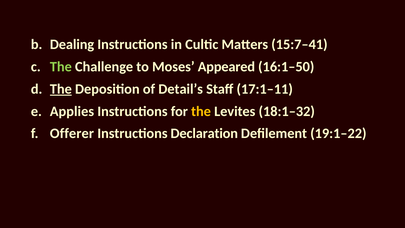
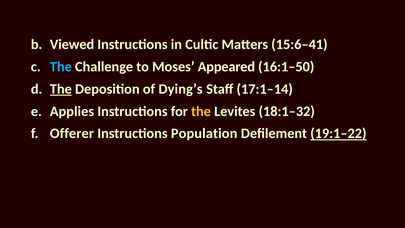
Dealing: Dealing -> Viewed
15:7–41: 15:7–41 -> 15:6–41
The at (61, 67) colour: light green -> light blue
Detail’s: Detail’s -> Dying’s
17:1–11: 17:1–11 -> 17:1–14
Declaration: Declaration -> Population
19:1–22 underline: none -> present
